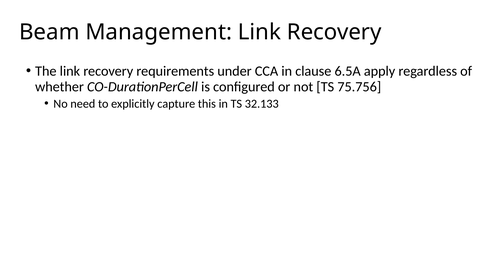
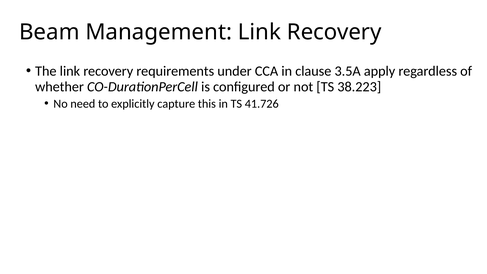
6.5A: 6.5A -> 3.5A
75.756: 75.756 -> 38.223
32.133: 32.133 -> 41.726
